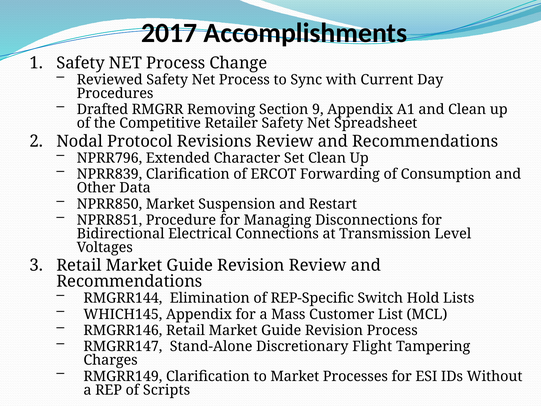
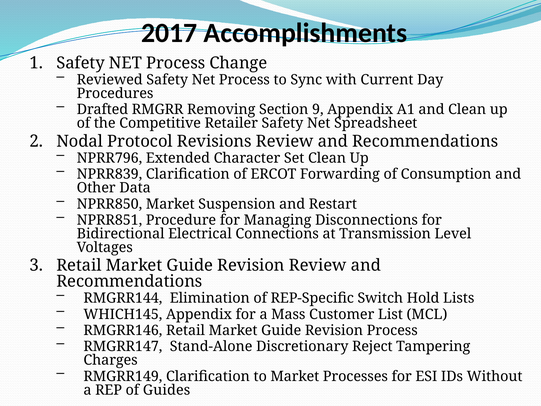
Flight: Flight -> Reject
Scripts: Scripts -> Guides
